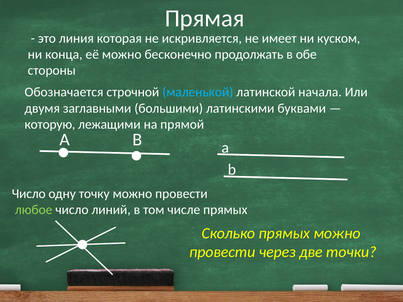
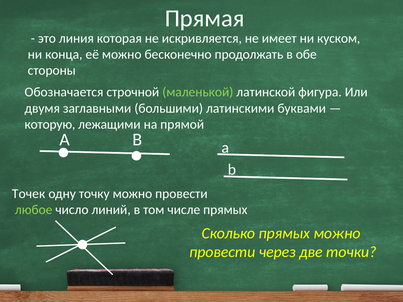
маленькой colour: light blue -> light green
начала: начала -> фигура
Число at (29, 194): Число -> Точек
